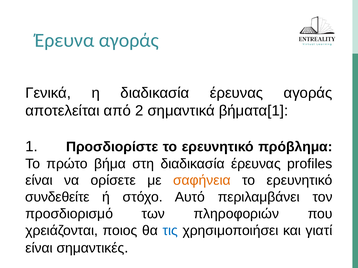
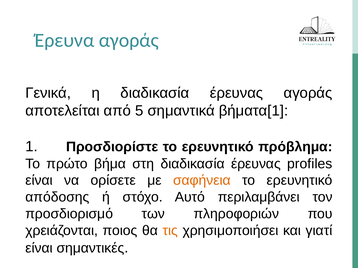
2: 2 -> 5
συνδεθείτε: συνδεθείτε -> απόδοσης
τις colour: blue -> orange
